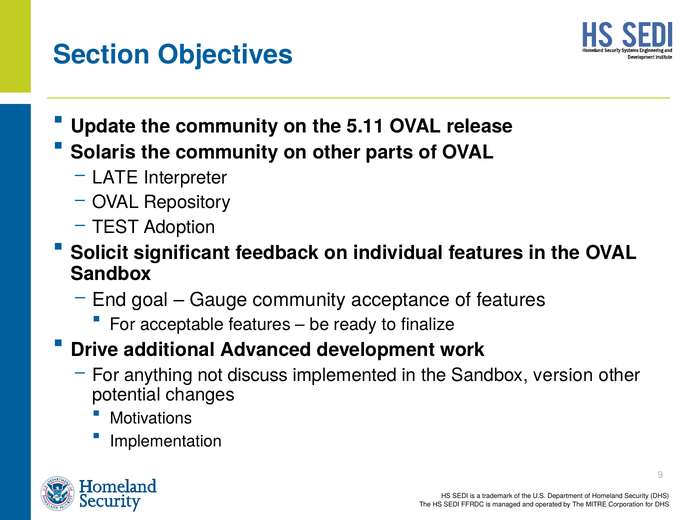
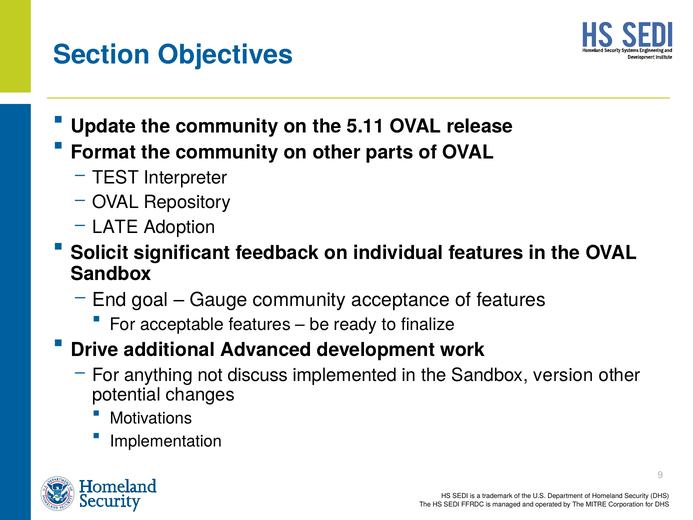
Solaris: Solaris -> Format
LATE: LATE -> TEST
TEST: TEST -> LATE
